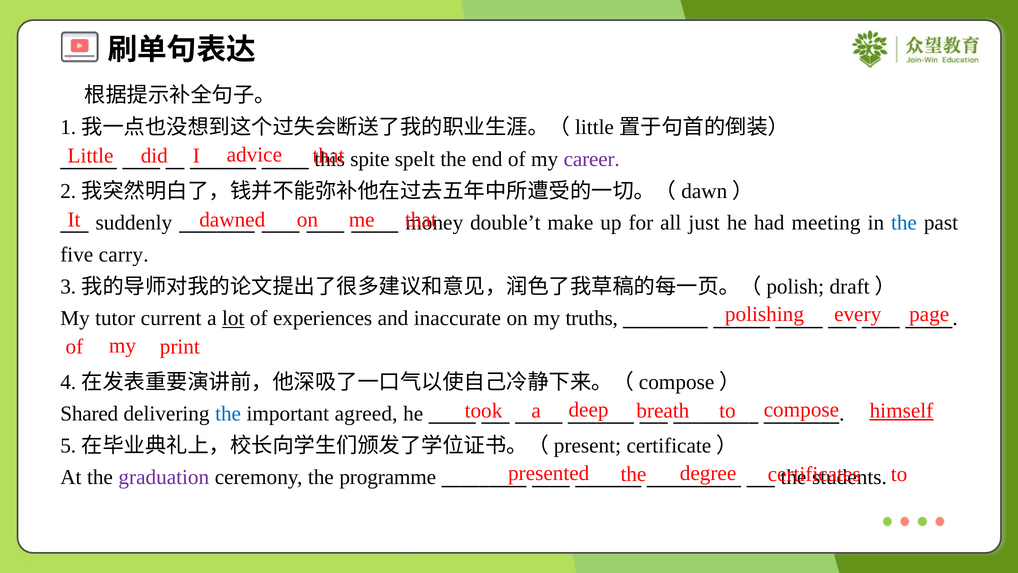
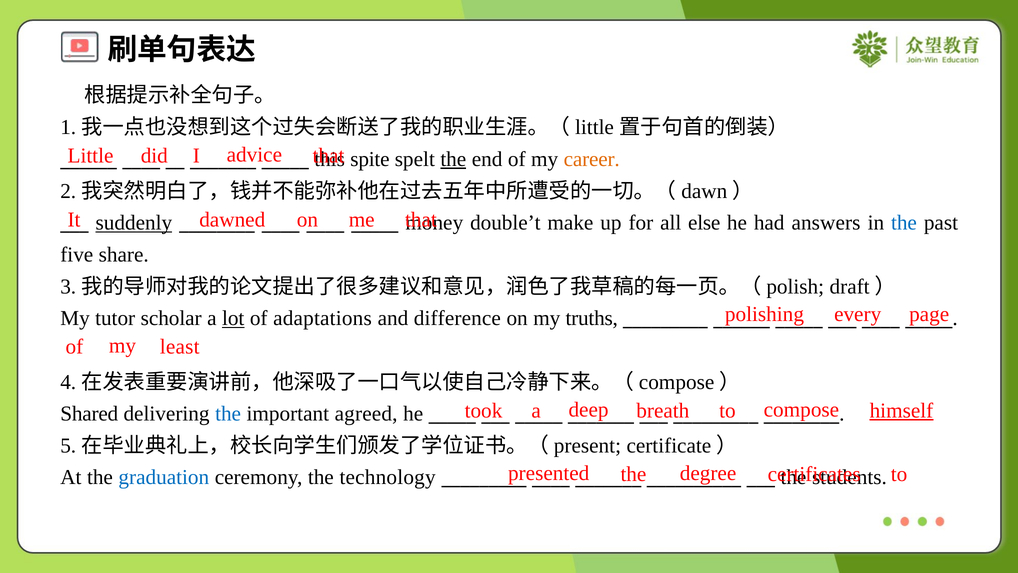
the at (453, 159) underline: none -> present
career colour: purple -> orange
suddenly underline: none -> present
just: just -> else
meeting: meeting -> answers
carry: carry -> share
current: current -> scholar
experiences: experiences -> adaptations
inaccurate: inaccurate -> difference
print: print -> least
graduation colour: purple -> blue
programme: programme -> technology
